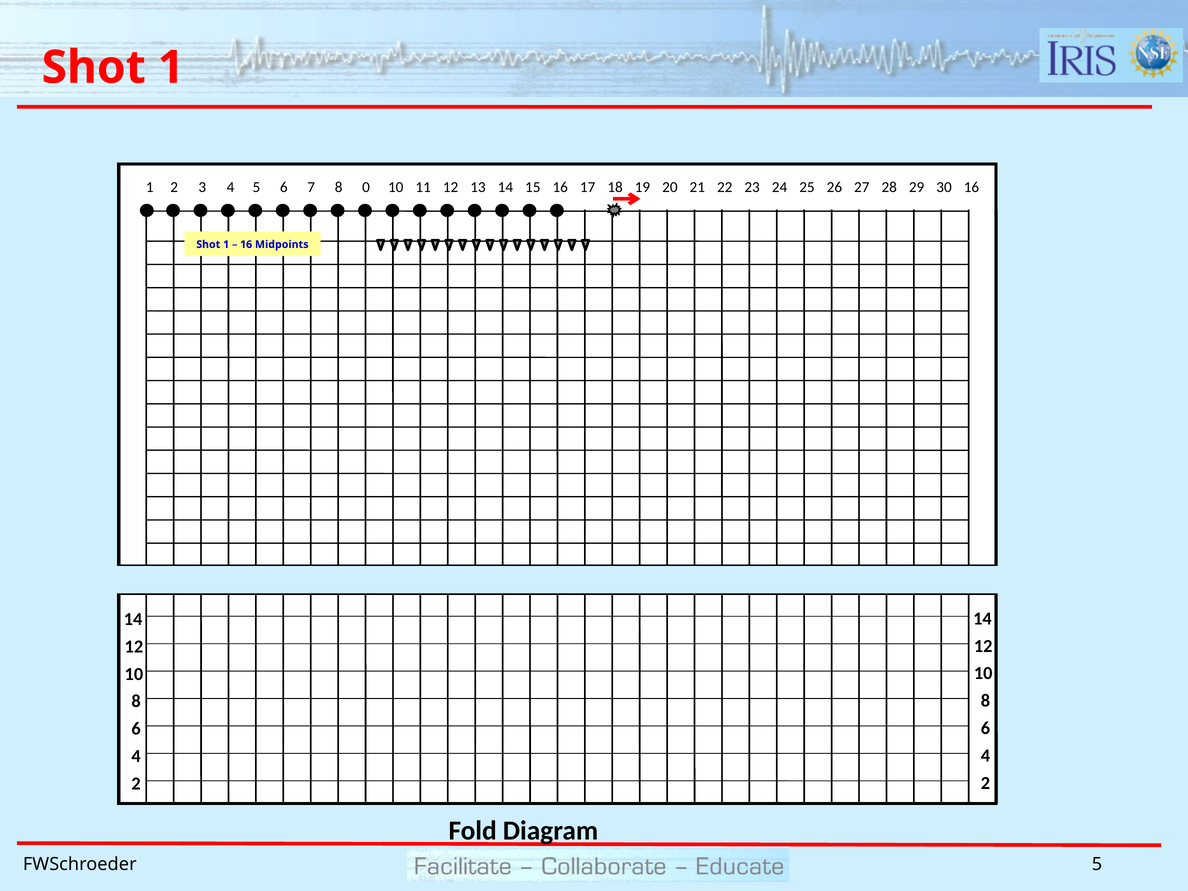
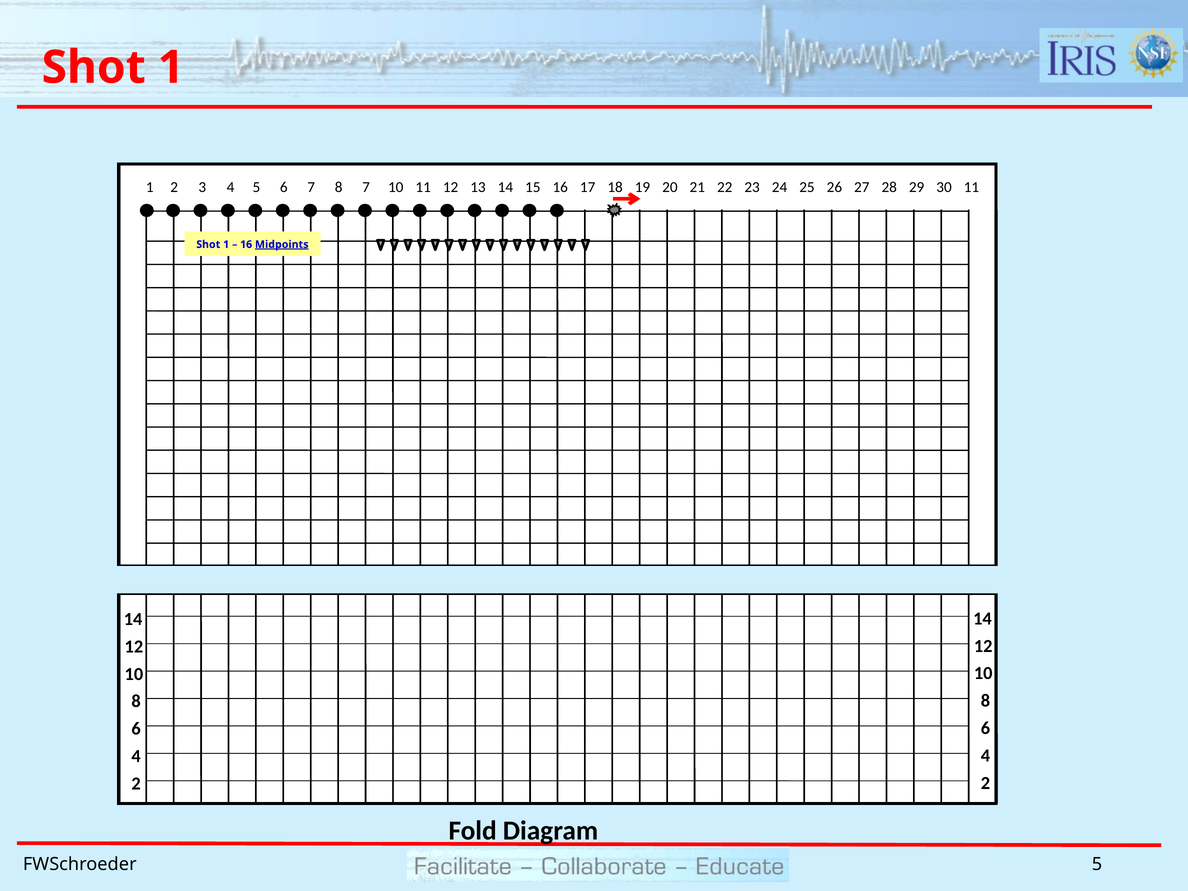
8 0: 0 -> 7
30 16: 16 -> 11
Midpoints underline: none -> present
